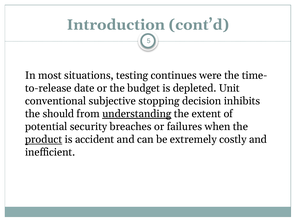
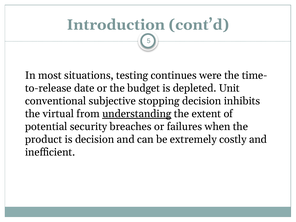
should: should -> virtual
product underline: present -> none
is accident: accident -> decision
